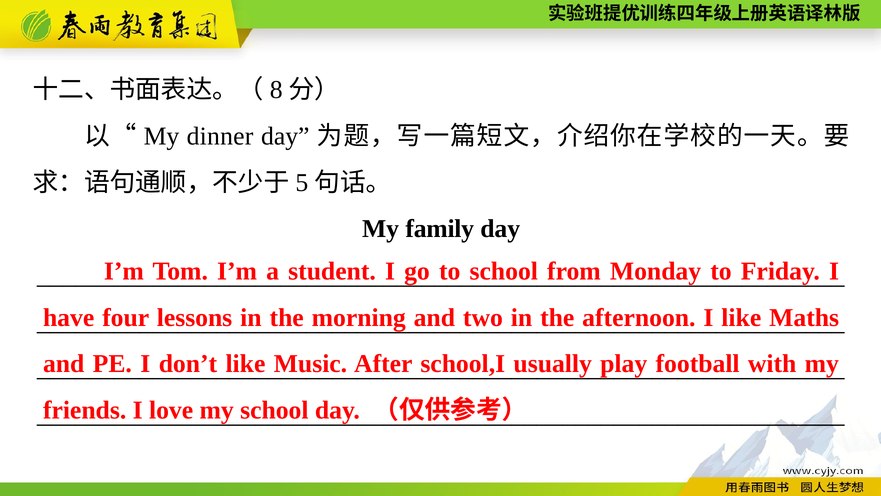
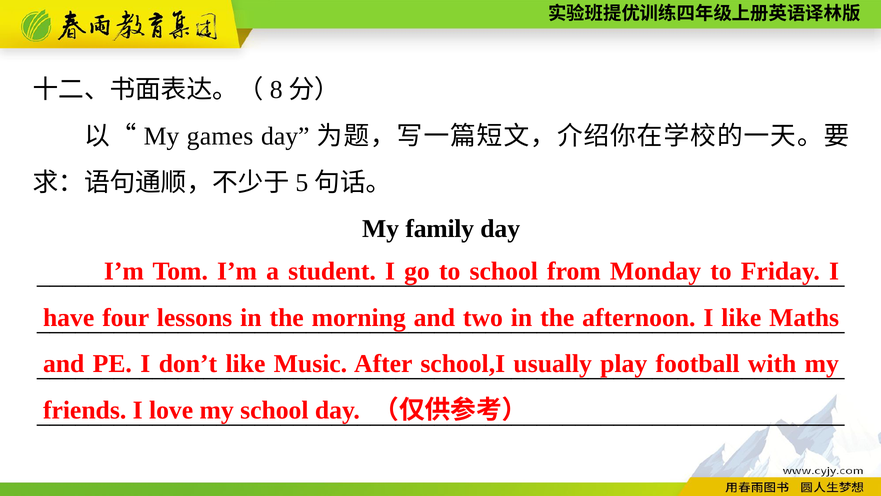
dinner: dinner -> games
